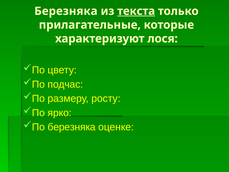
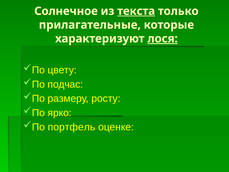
Березняка at (66, 11): Березняка -> Солнечное
лося underline: none -> present
березняка at (72, 127): березняка -> портфель
